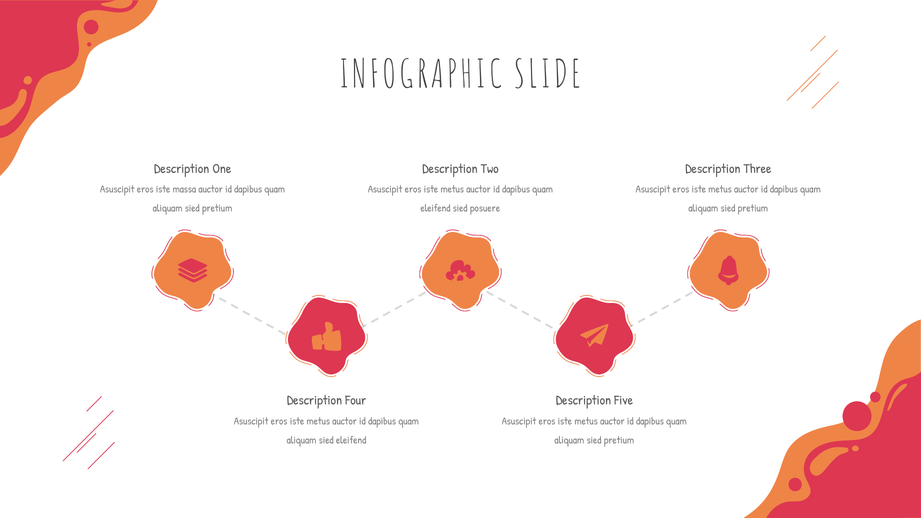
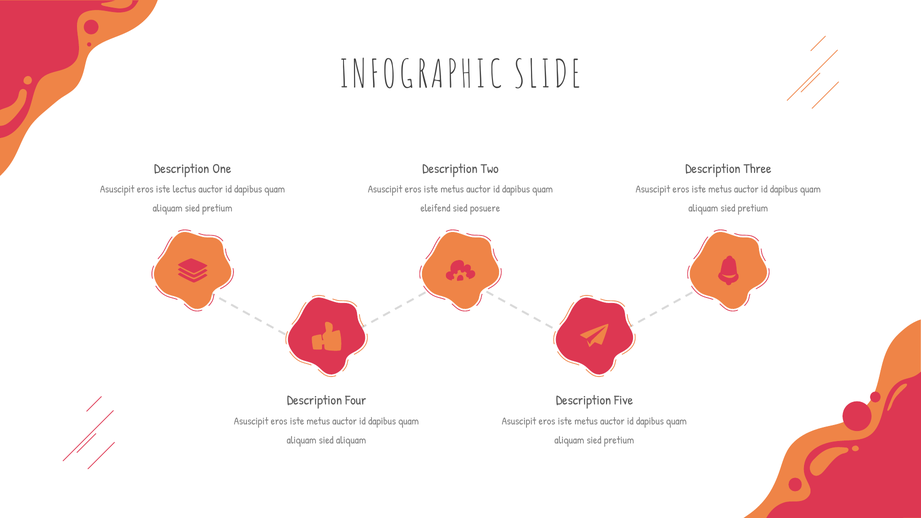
massa: massa -> lectus
sied eleifend: eleifend -> aliquam
